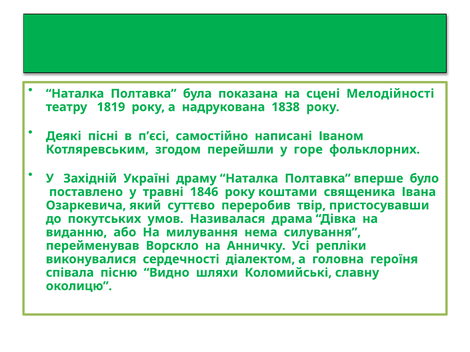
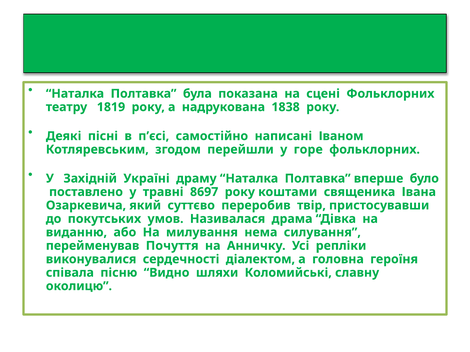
сцені Мелодійності: Мелодійності -> Фольклорних
1846: 1846 -> 8697
Ворскло: Ворскло -> Почуття
